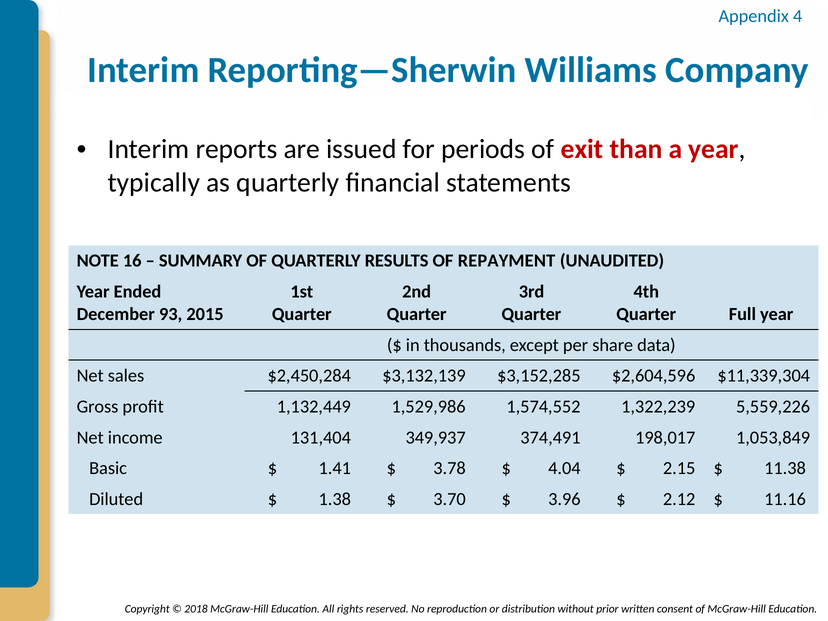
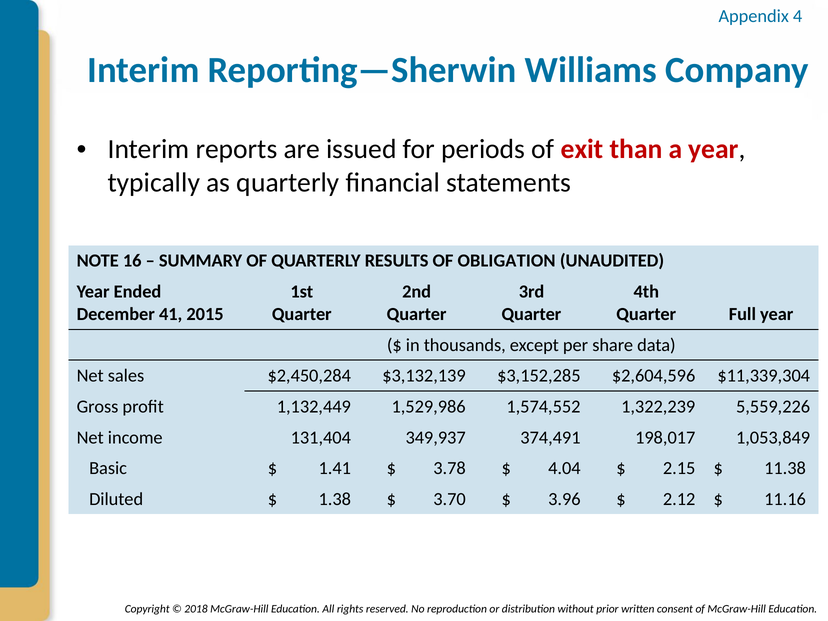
REPAYMENT: REPAYMENT -> OBLIGATION
93: 93 -> 41
